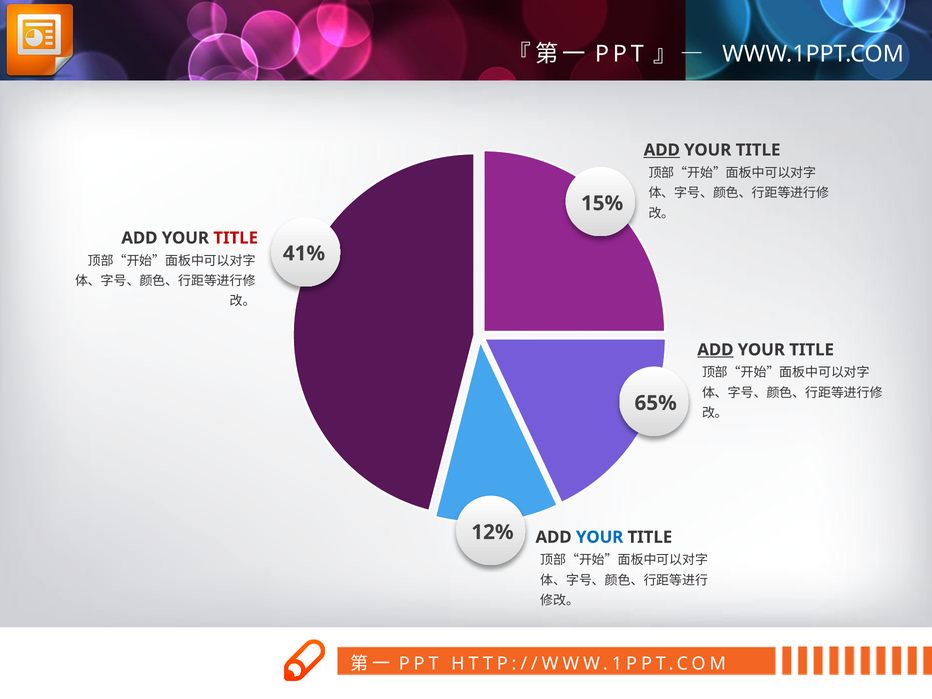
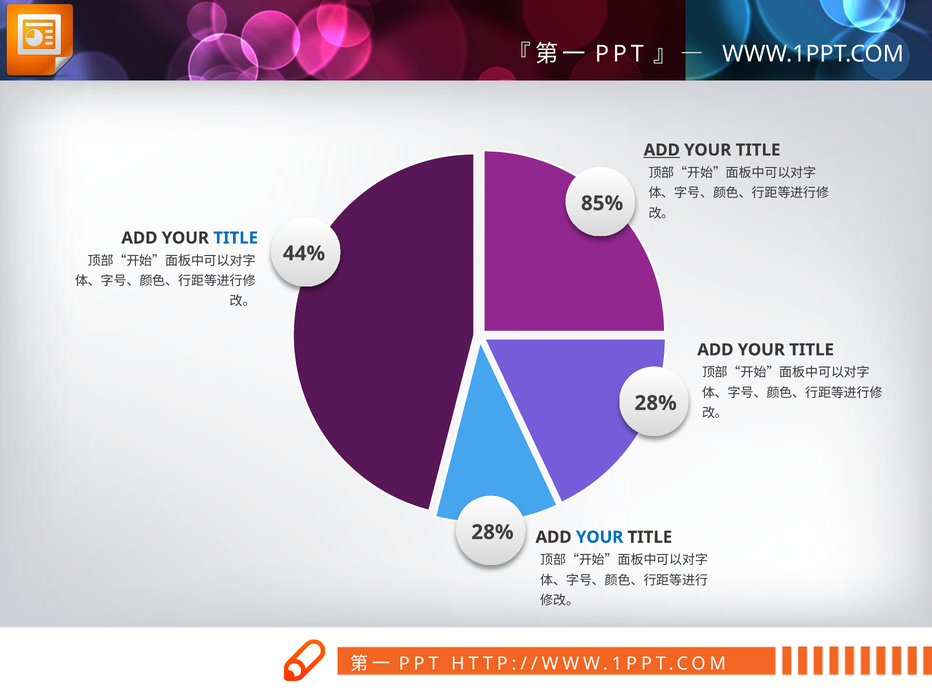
15%: 15% -> 85%
TITLE at (236, 238) colour: red -> blue
41%: 41% -> 44%
ADD at (715, 350) underline: present -> none
65% at (656, 403): 65% -> 28%
12% at (492, 532): 12% -> 28%
